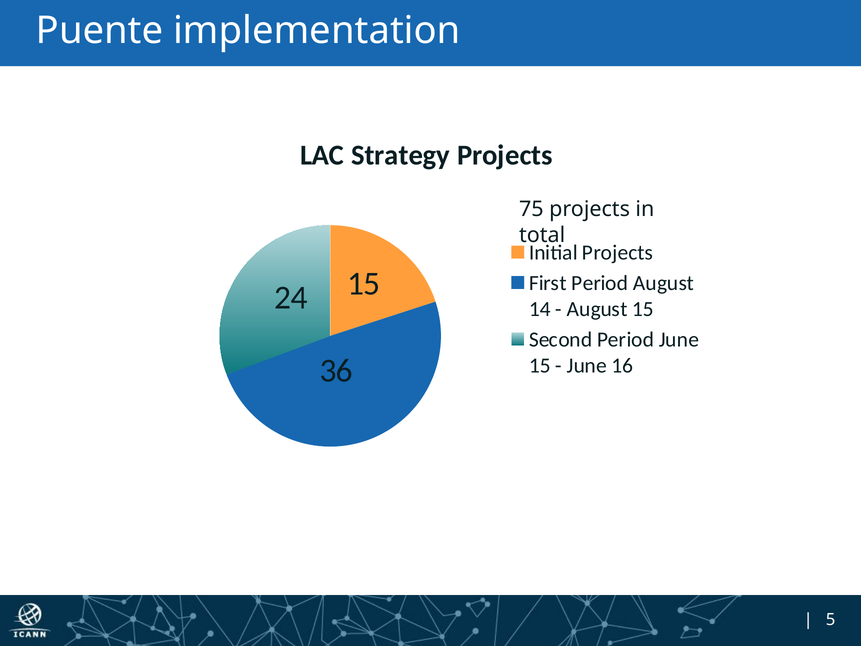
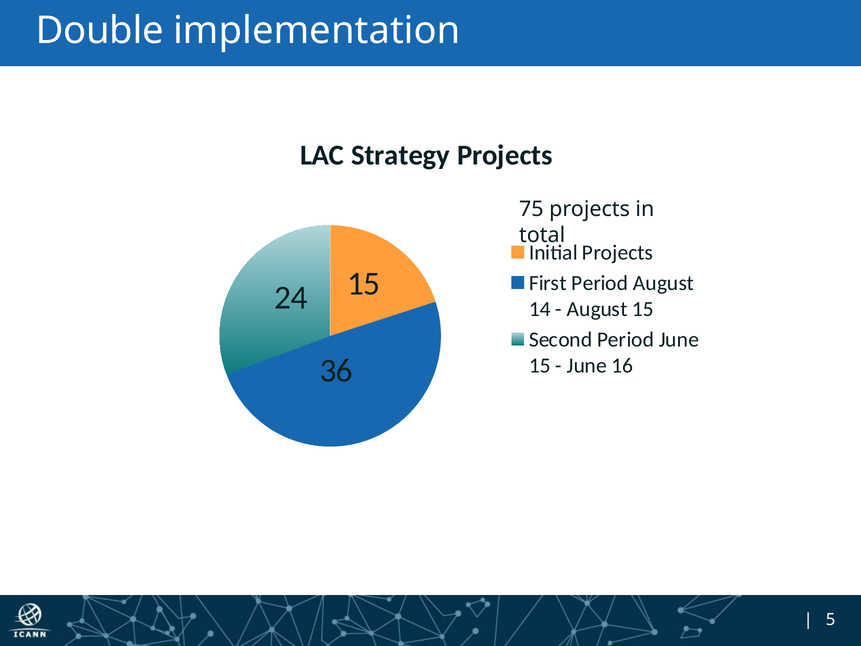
Puente: Puente -> Double
